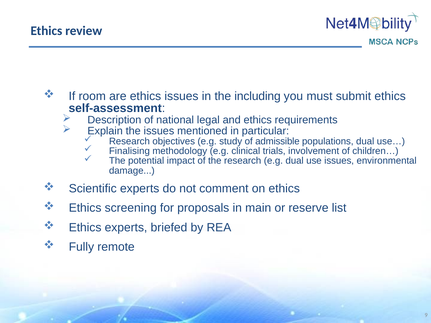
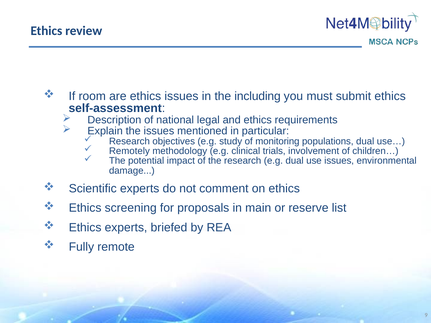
admissible: admissible -> monitoring
Finalising: Finalising -> Remotely
